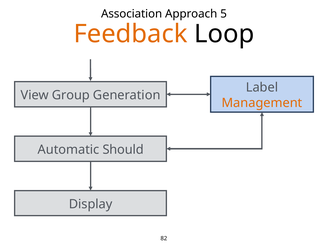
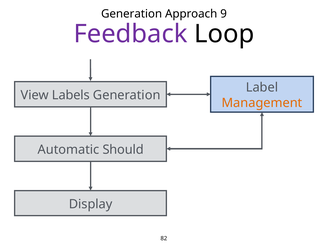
Association at (132, 14): Association -> Generation
5: 5 -> 9
Feedback colour: orange -> purple
Group: Group -> Labels
